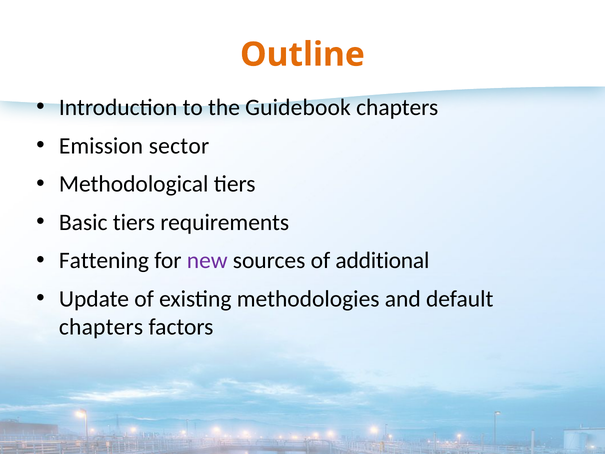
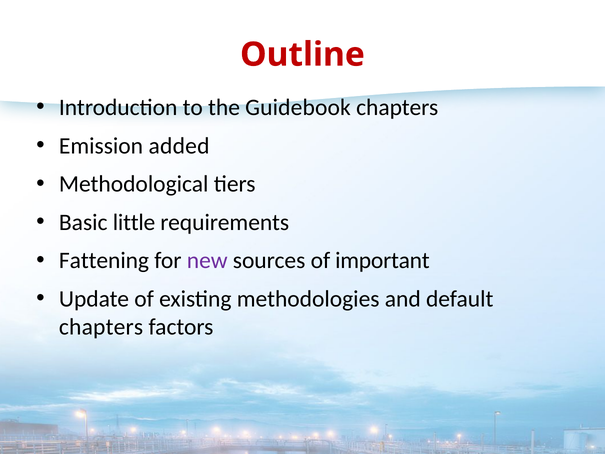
Outline colour: orange -> red
sector: sector -> added
Basic tiers: tiers -> little
additional: additional -> important
